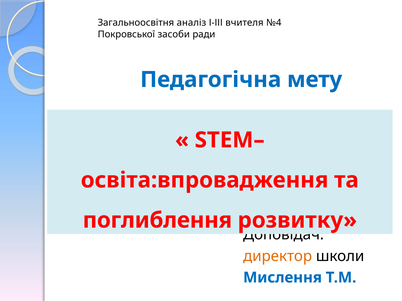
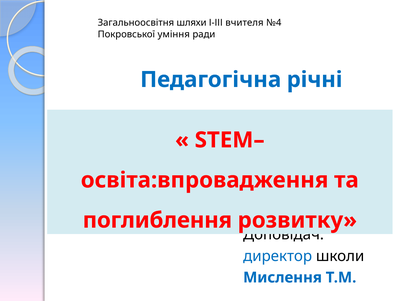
аналіз: аналіз -> шляхи
засоби: засоби -> уміння
мету: мету -> річні
директор colour: orange -> blue
